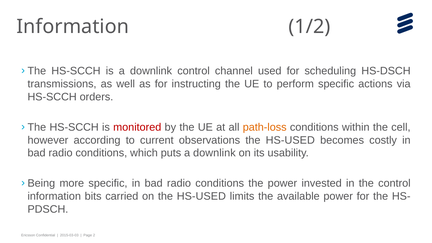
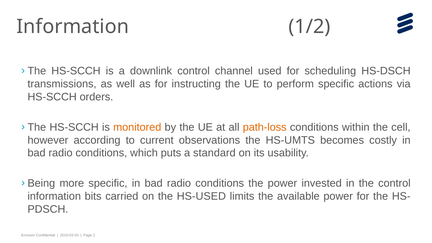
monitored colour: red -> orange
observations the HS-USED: HS-USED -> HS-UMTS
puts a downlink: downlink -> standard
